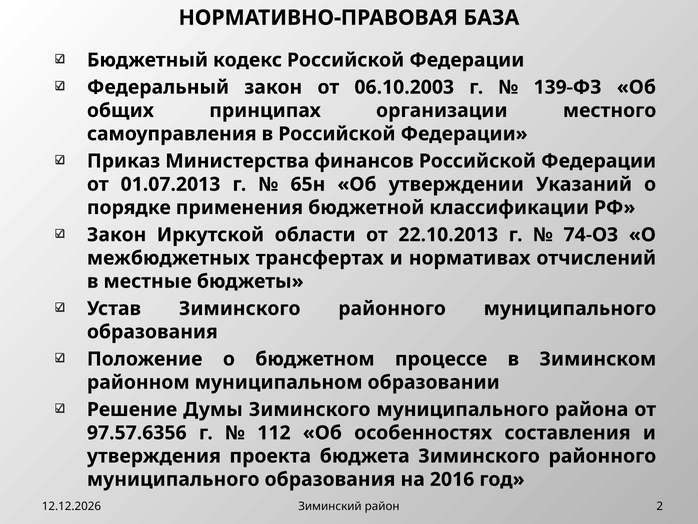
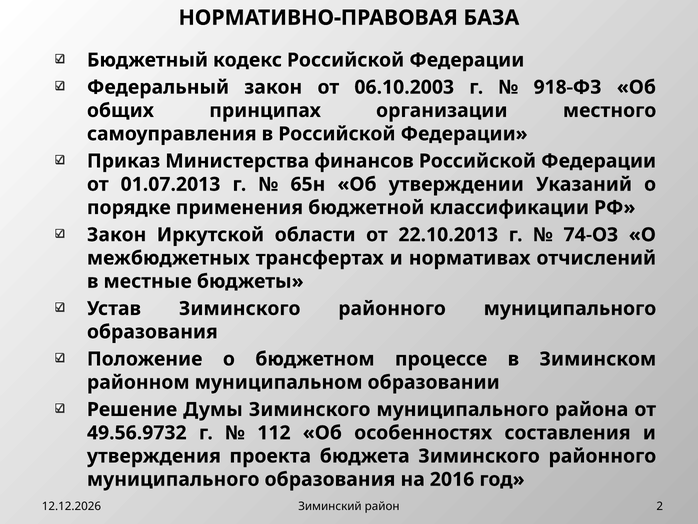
139-ФЗ: 139-ФЗ -> 918-ФЗ
97.57.6356: 97.57.6356 -> 49.56.9732
